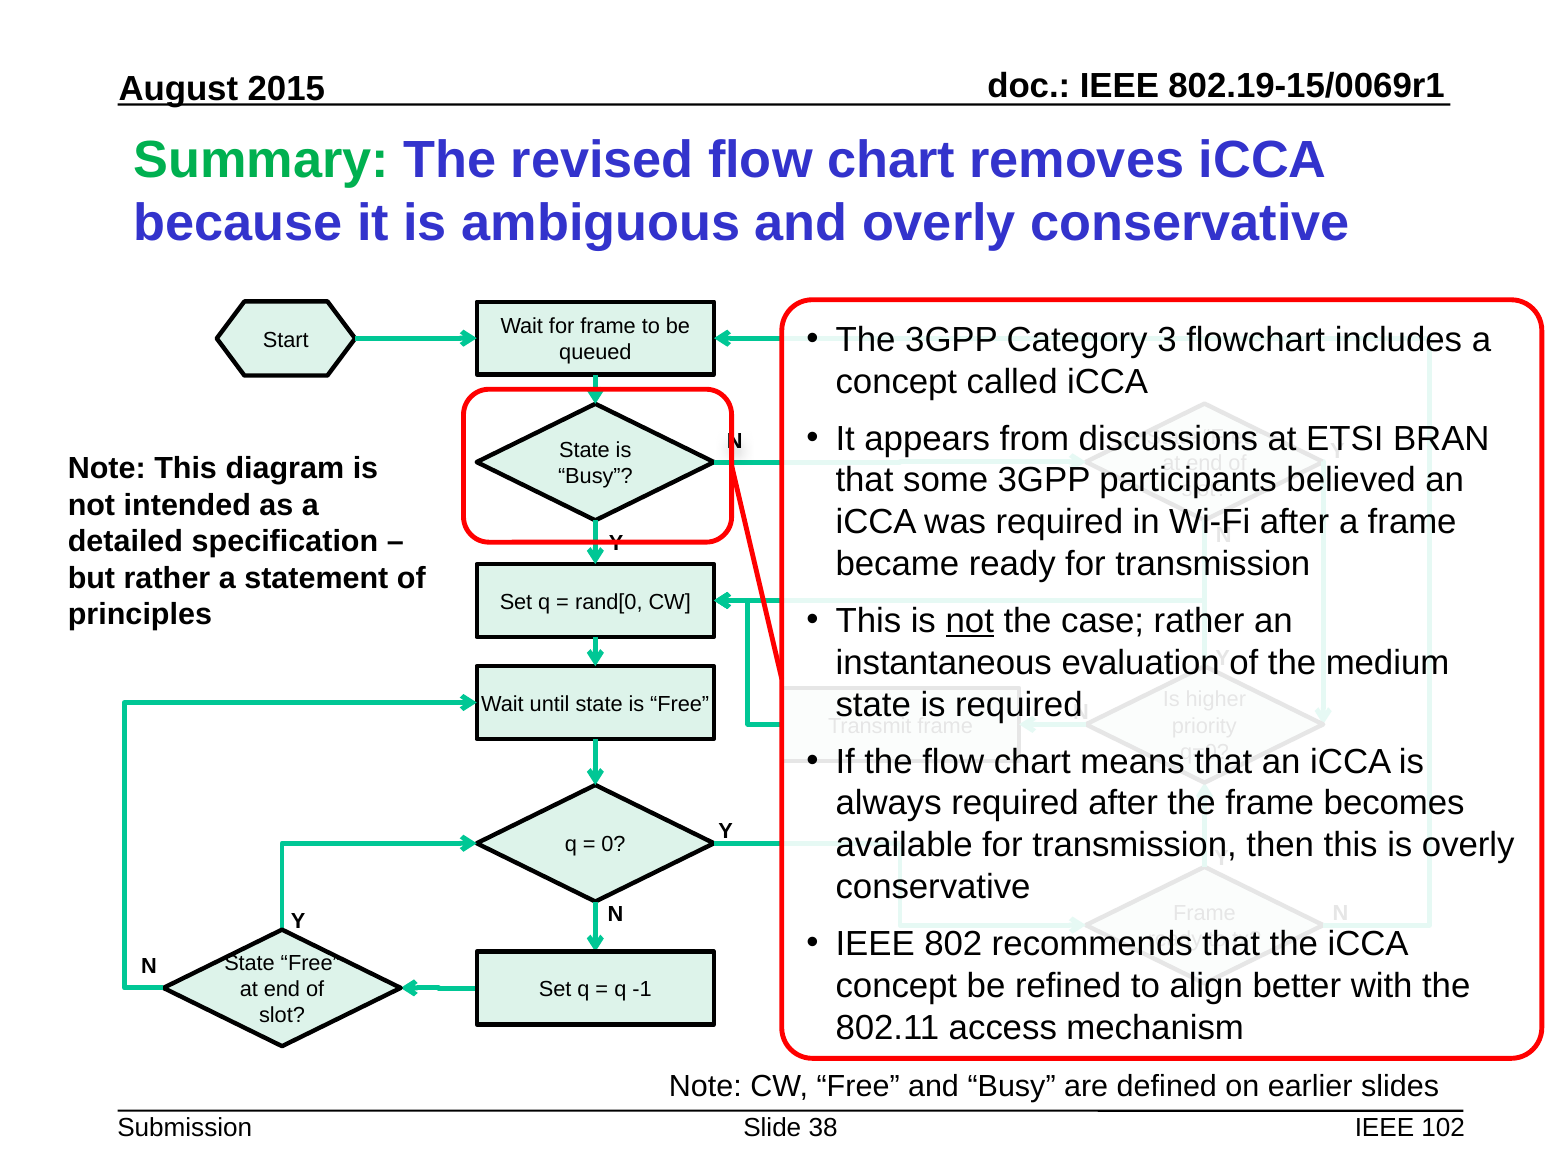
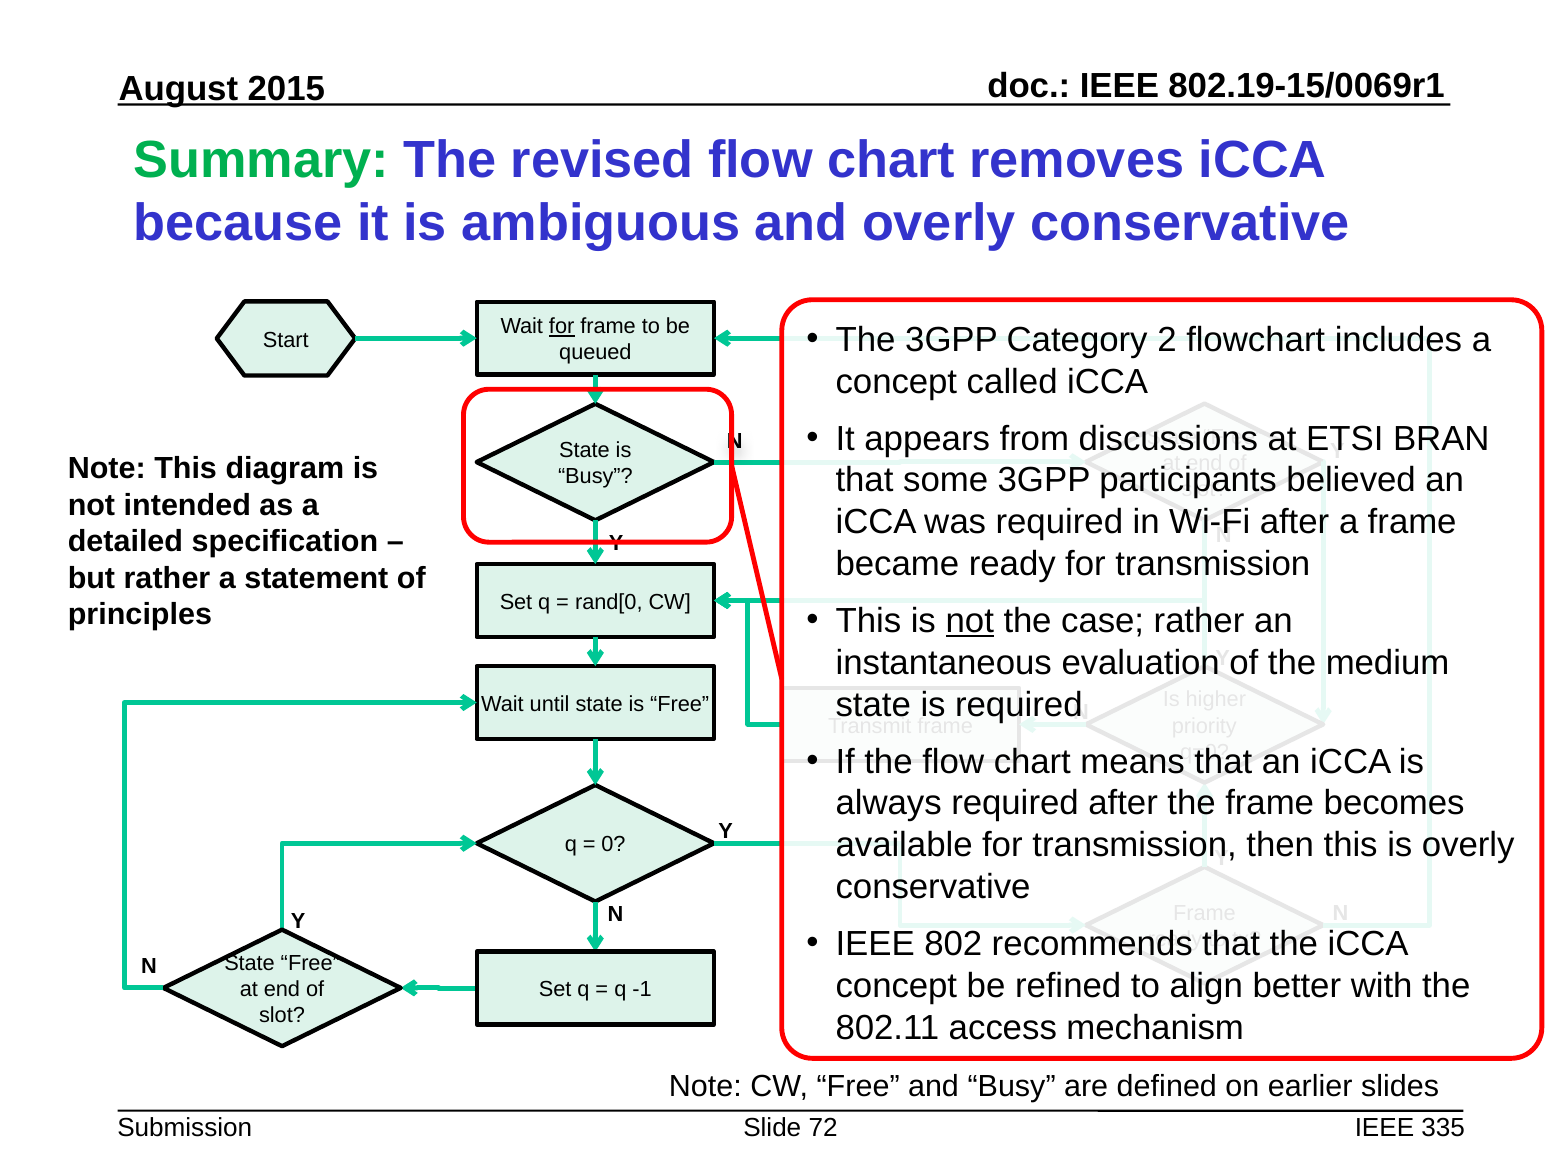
for at (562, 327) underline: none -> present
3: 3 -> 2
38: 38 -> 72
102: 102 -> 335
